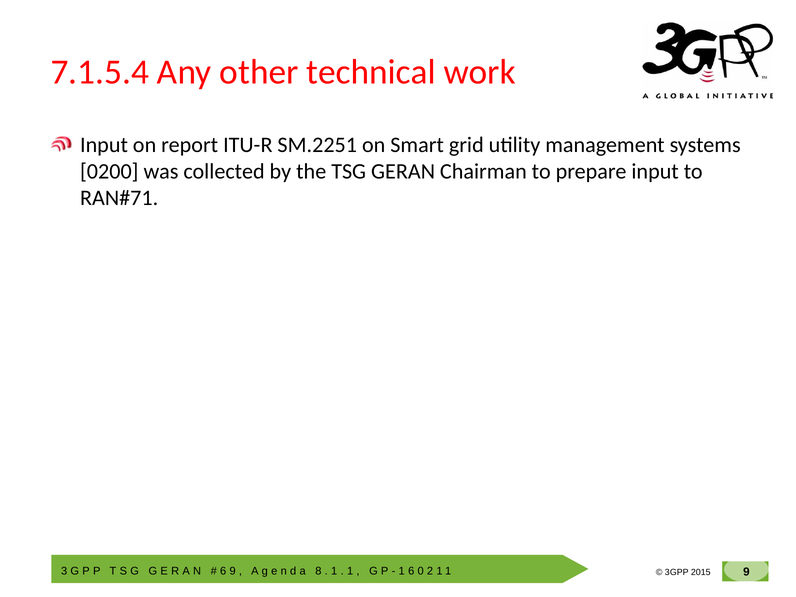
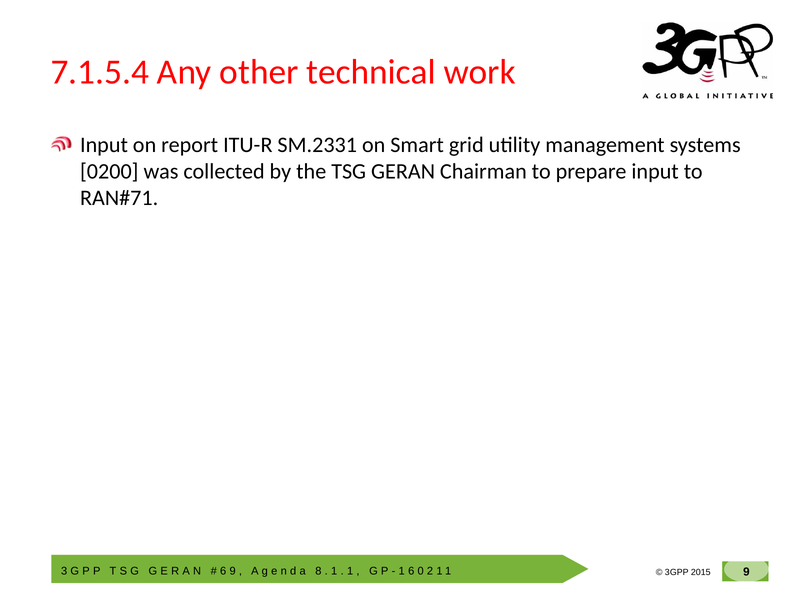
SM.2251: SM.2251 -> SM.2331
